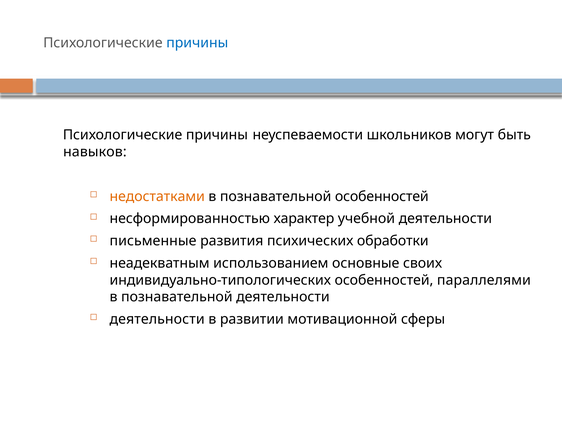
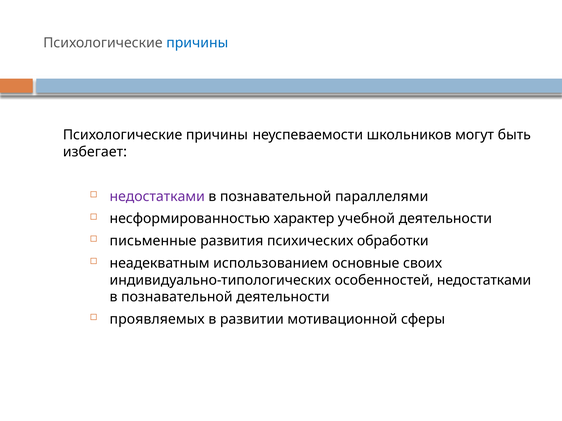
навыков: навыков -> избегает
недостатками at (157, 197) colour: orange -> purple
познавательной особенностей: особенностей -> параллелями
особенностей параллелями: параллелями -> недостатками
деятельности at (157, 320): деятельности -> проявляемых
